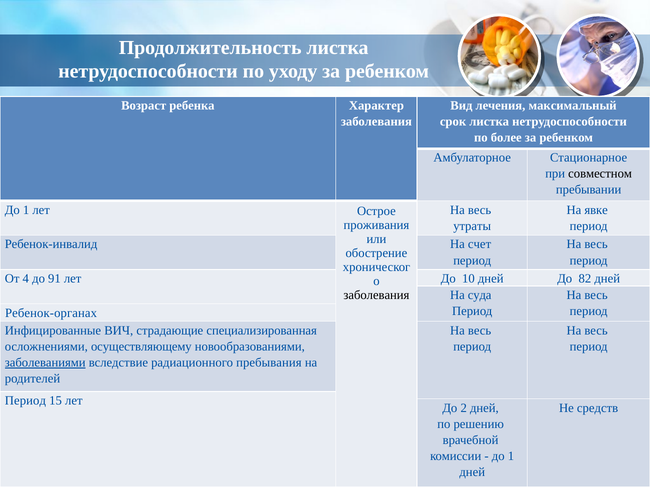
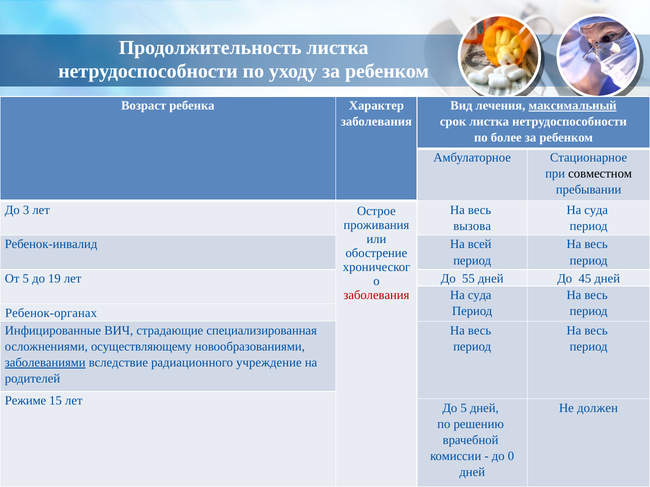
максимальный underline: none -> present
1 at (26, 210): 1 -> 3
явке at (596, 210): явке -> суда
утраты: утраты -> вызова
счет: счет -> всей
От 4: 4 -> 5
91: 91 -> 19
10: 10 -> 55
82: 82 -> 45
заболевания at (376, 295) colour: black -> red
пребывания: пребывания -> учреждение
Период at (25, 401): Период -> Режиме
До 2: 2 -> 5
средств: средств -> должен
1 at (511, 456): 1 -> 0
